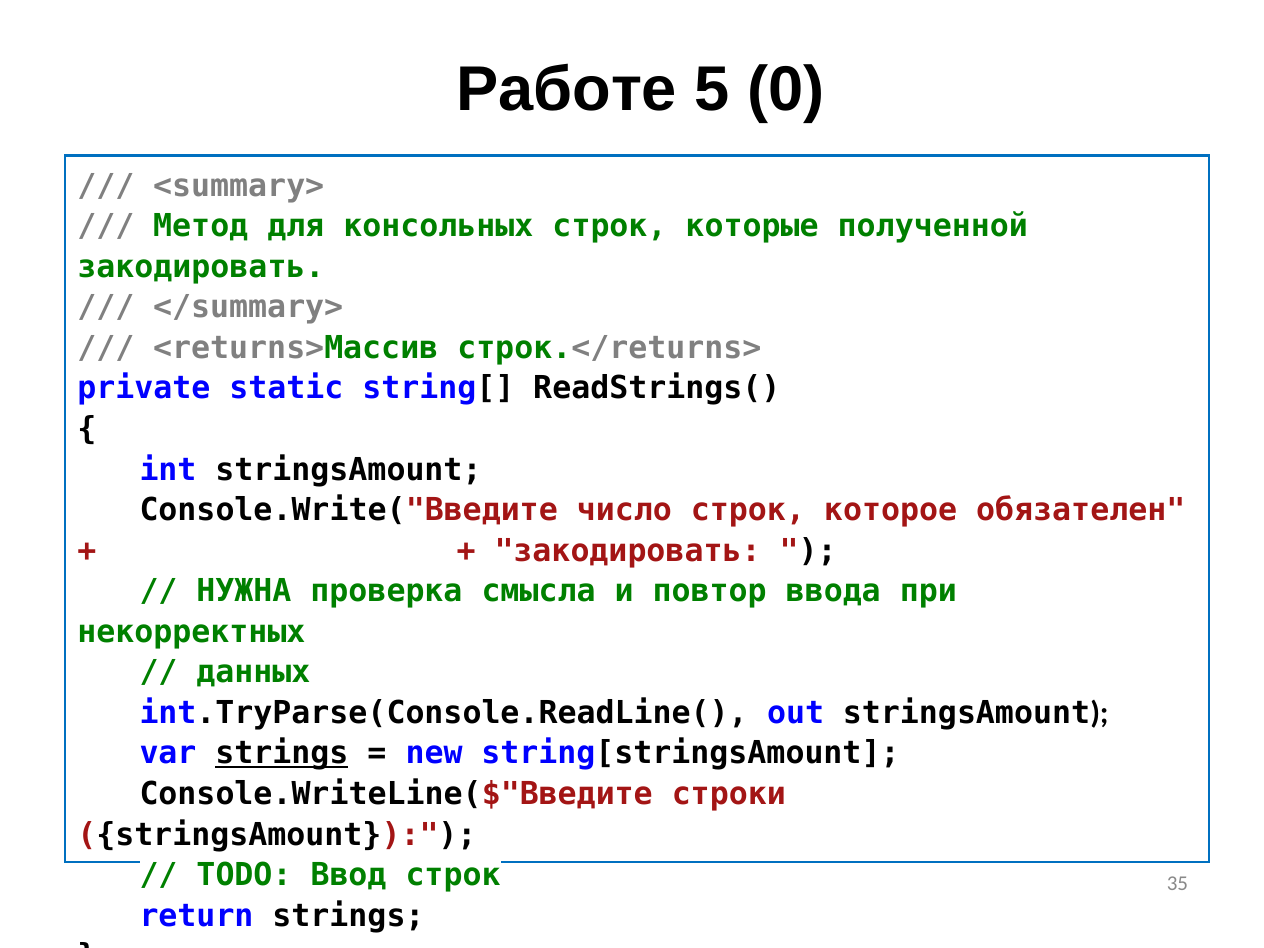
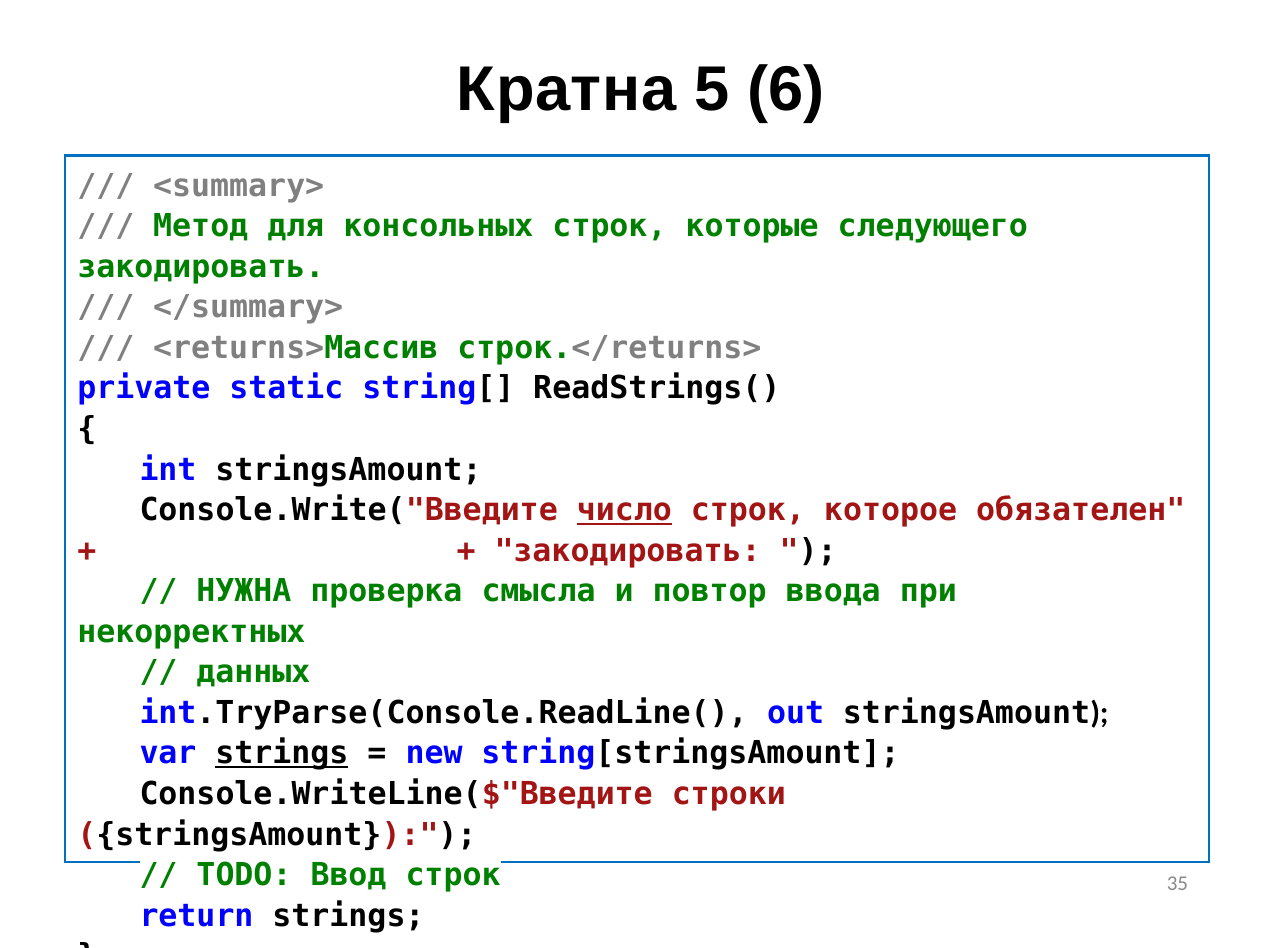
Работе: Работе -> Кратна
0: 0 -> 6
полученной: полученной -> следующего
число underline: none -> present
